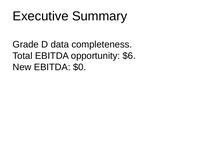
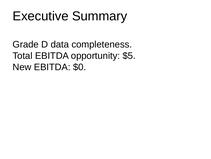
$6: $6 -> $5
